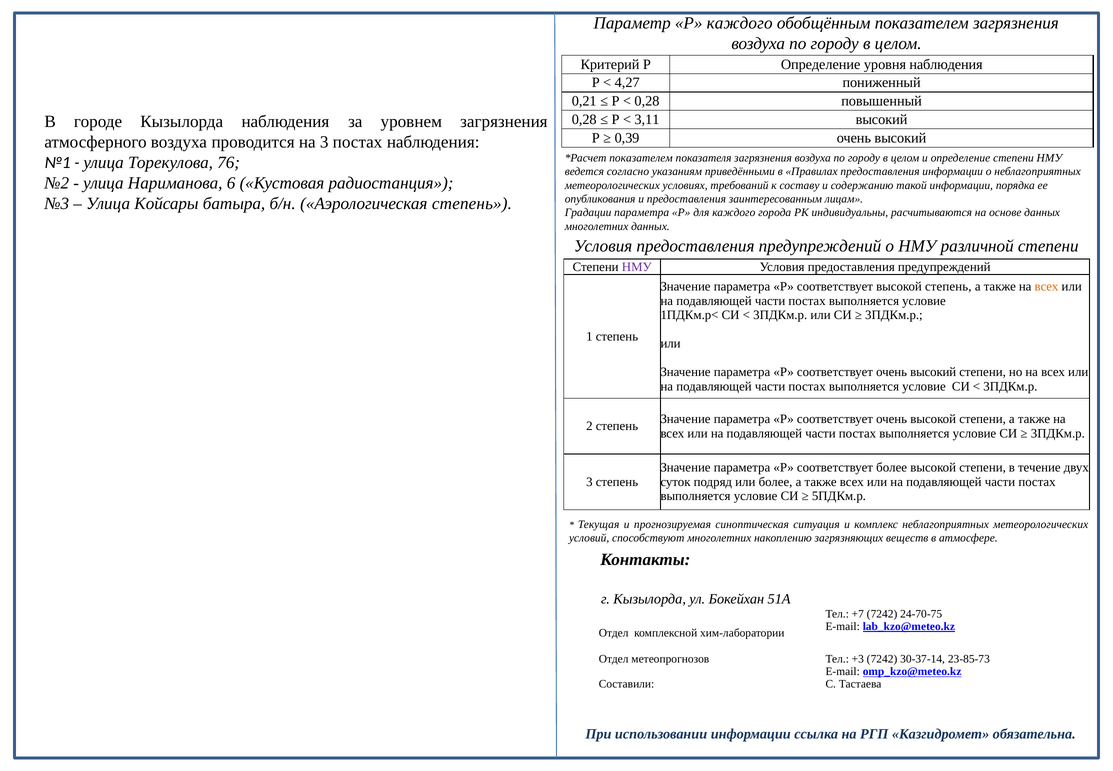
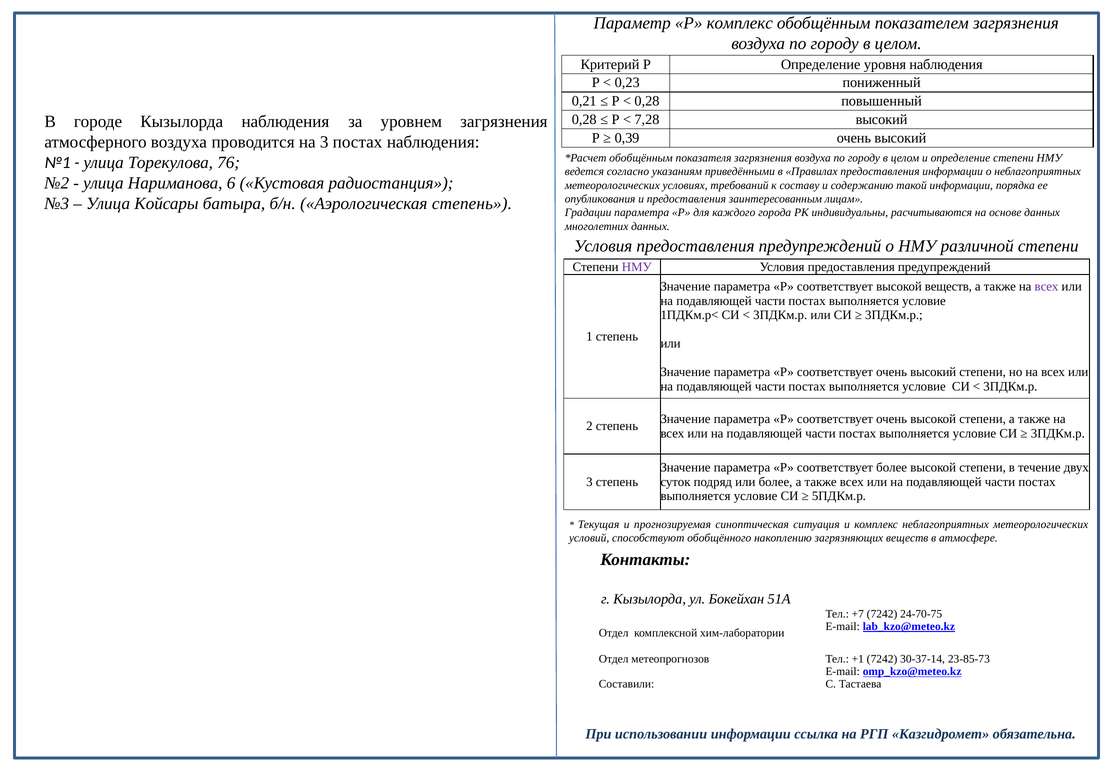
Р каждого: каждого -> комплекс
4,27: 4,27 -> 0,23
3,11: 3,11 -> 7,28
показателем at (641, 158): показателем -> обобщённым
высокой степень: степень -> веществ
всех at (1047, 286) colour: orange -> purple
способствуют многолетних: многолетних -> обобщённого
+3: +3 -> +1
